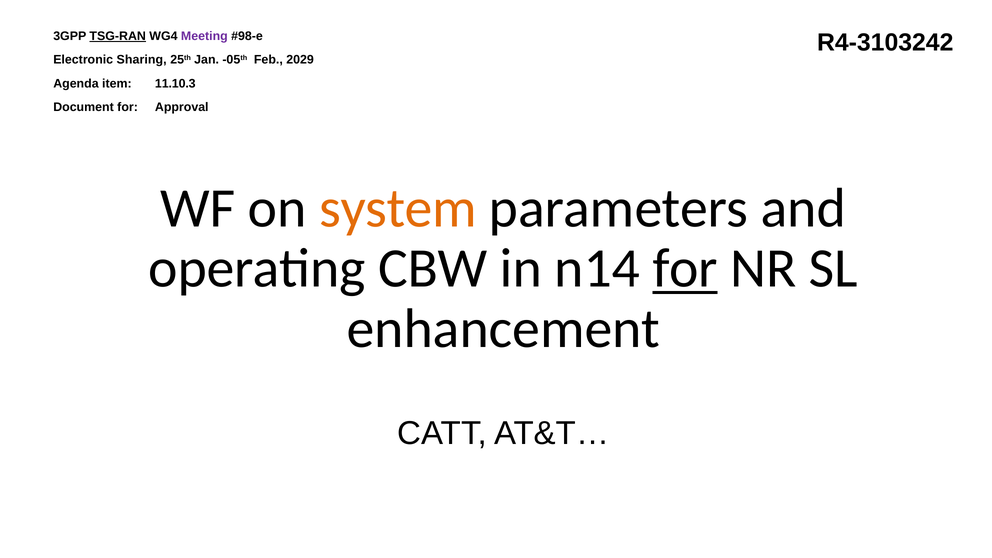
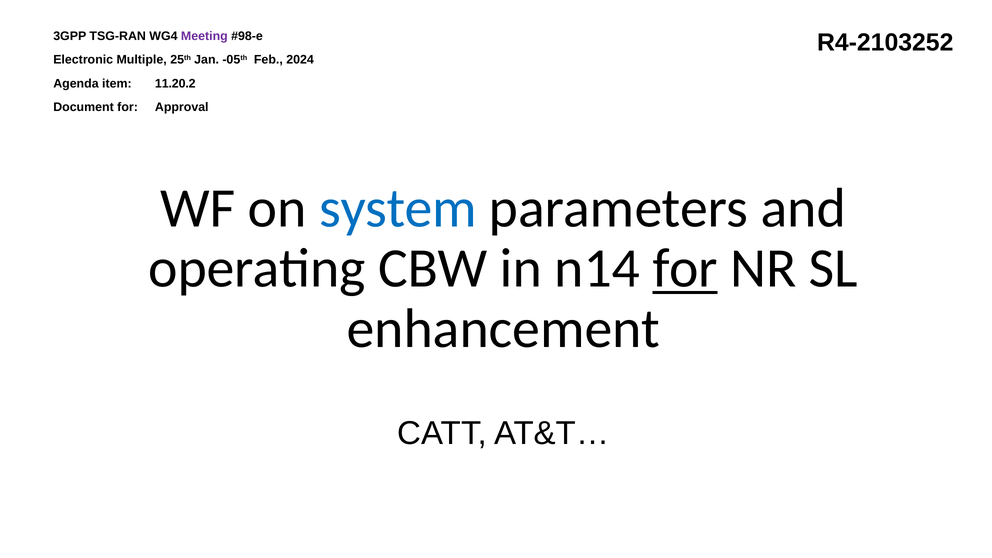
TSG-RAN underline: present -> none
R4-3103242: R4-3103242 -> R4-2103252
Sharing: Sharing -> Multiple
2029: 2029 -> 2024
11.10.3: 11.10.3 -> 11.20.2
system colour: orange -> blue
